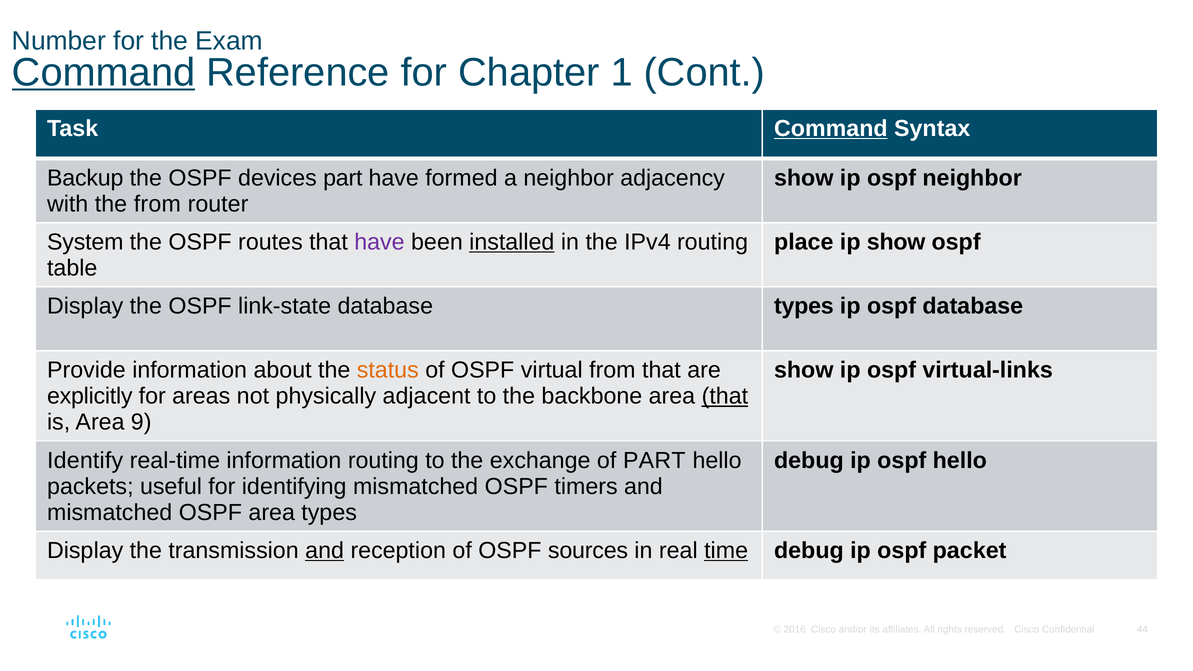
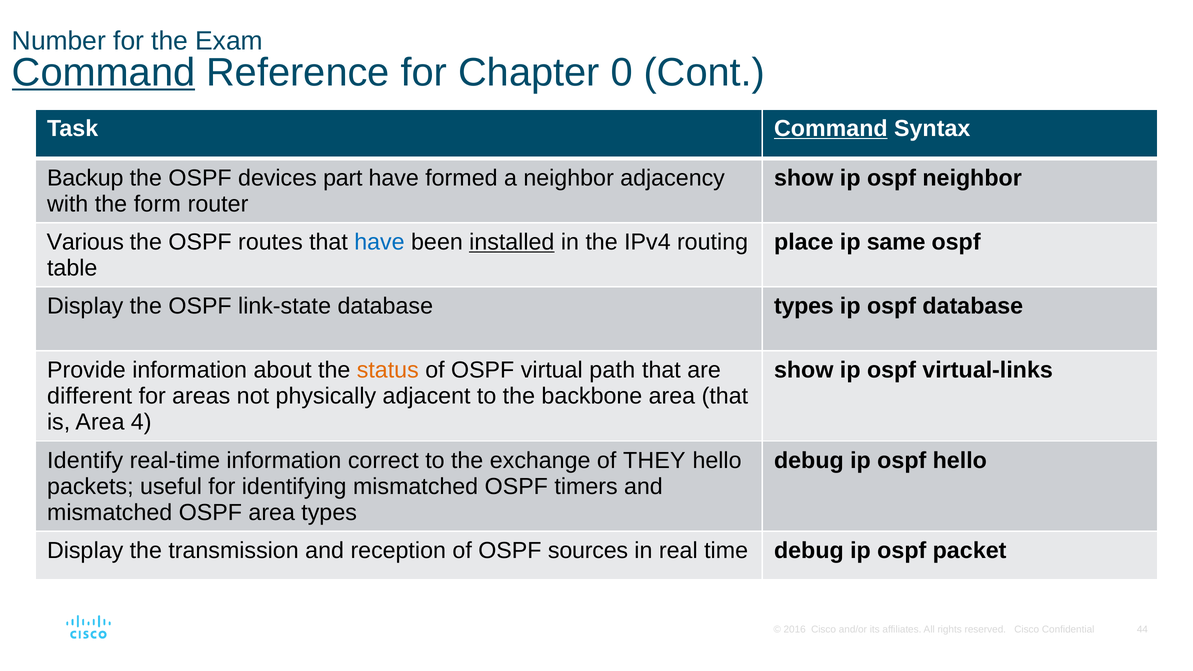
1: 1 -> 0
the from: from -> form
System: System -> Various
have at (379, 242) colour: purple -> blue
ip show: show -> same
virtual from: from -> path
explicitly: explicitly -> different
that at (725, 396) underline: present -> none
9: 9 -> 4
information routing: routing -> correct
of PART: PART -> THEY
and at (325, 551) underline: present -> none
time underline: present -> none
